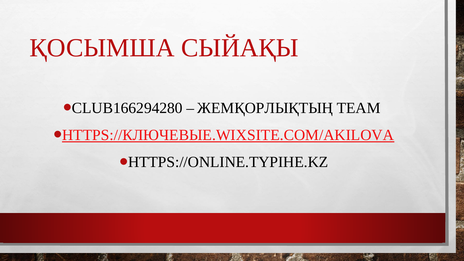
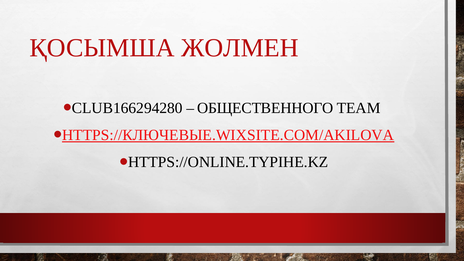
СЫЙАҚЫ: СЫЙАҚЫ -> ЖОЛМЕН
ЖЕМҚОРЛЫҚТЫҢ: ЖЕМҚОРЛЫҚТЫҢ -> ОБЩЕСТВЕННОГО
